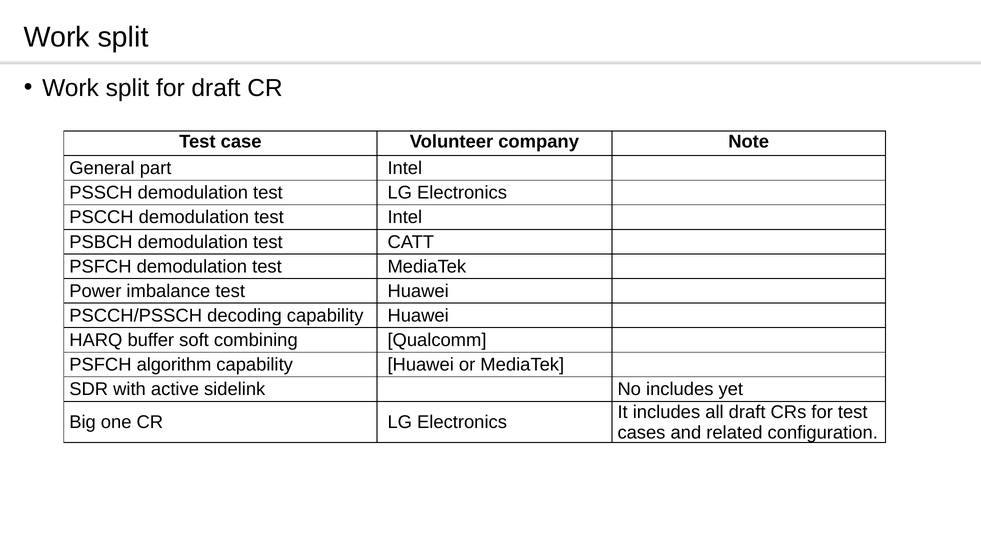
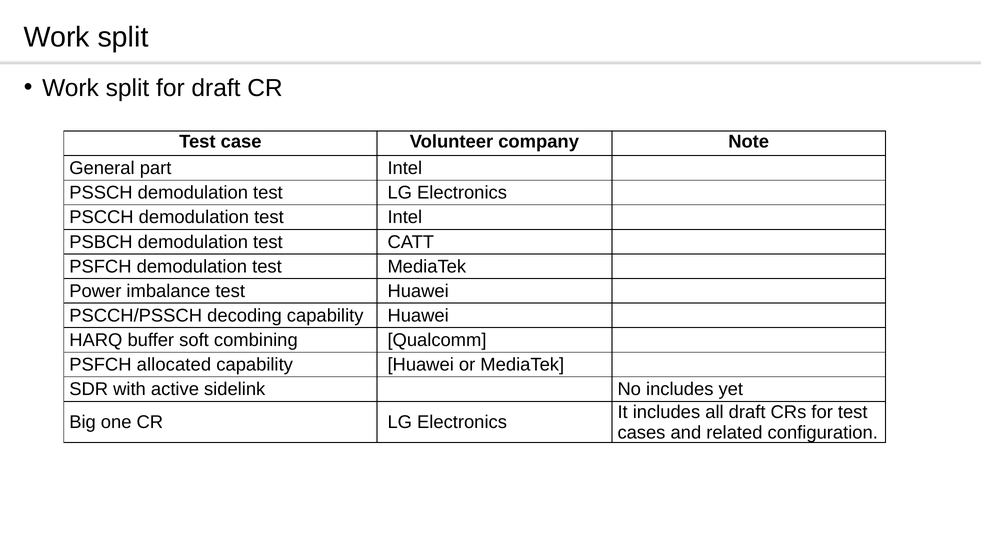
algorithm: algorithm -> allocated
